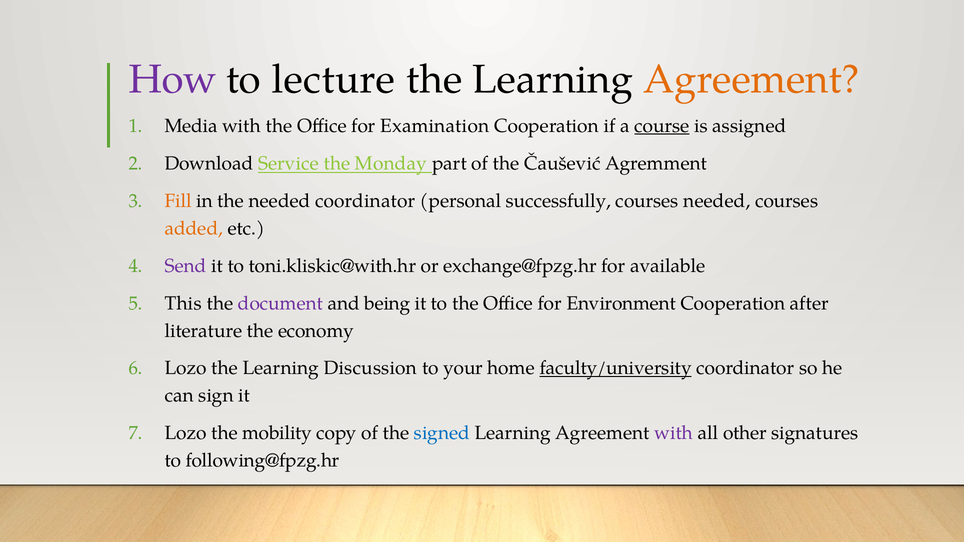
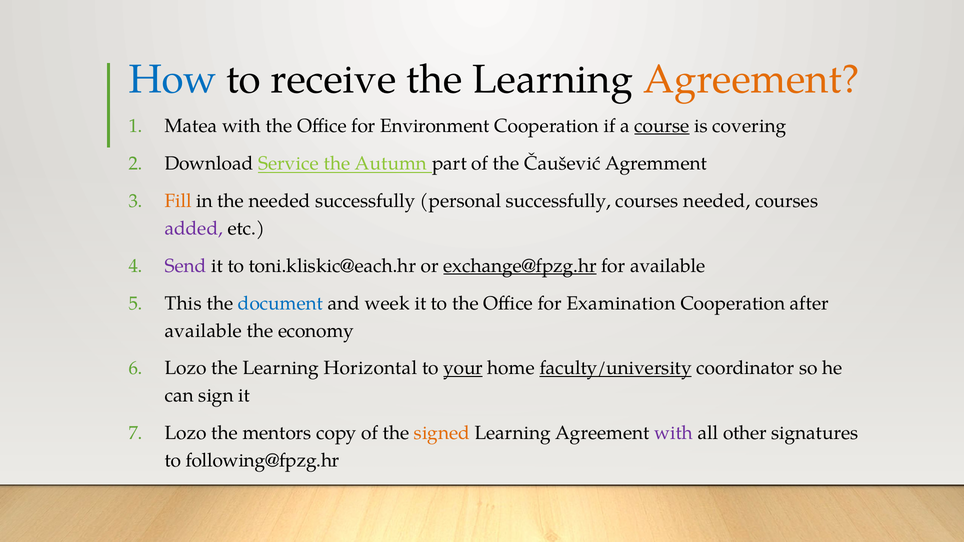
How colour: purple -> blue
lecture: lecture -> receive
Media: Media -> Matea
Examination: Examination -> Environment
assigned: assigned -> covering
Monday: Monday -> Autumn
needed coordinator: coordinator -> successfully
added colour: orange -> purple
toni.kliskic@with.hr: toni.kliskic@with.hr -> toni.kliskic@each.hr
exchange@fpzg.hr underline: none -> present
document colour: purple -> blue
being: being -> week
Environment: Environment -> Examination
literature at (203, 331): literature -> available
Discussion: Discussion -> Horizontal
your underline: none -> present
mobility: mobility -> mentors
signed colour: blue -> orange
